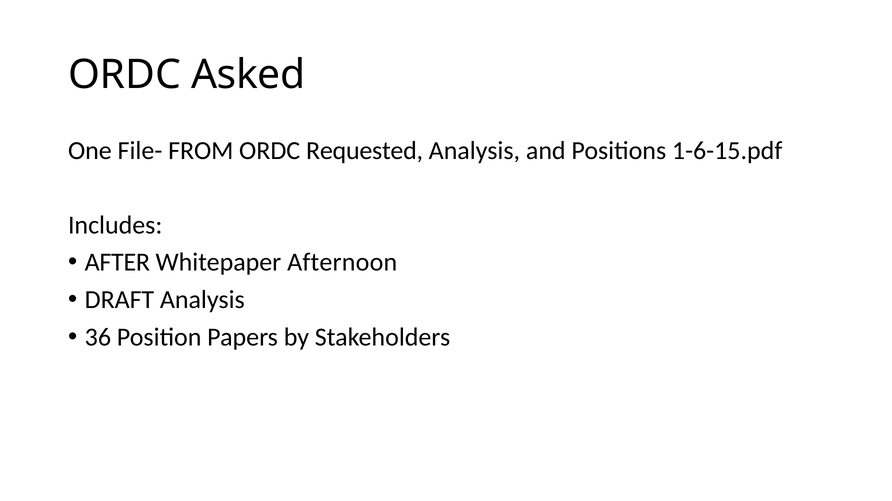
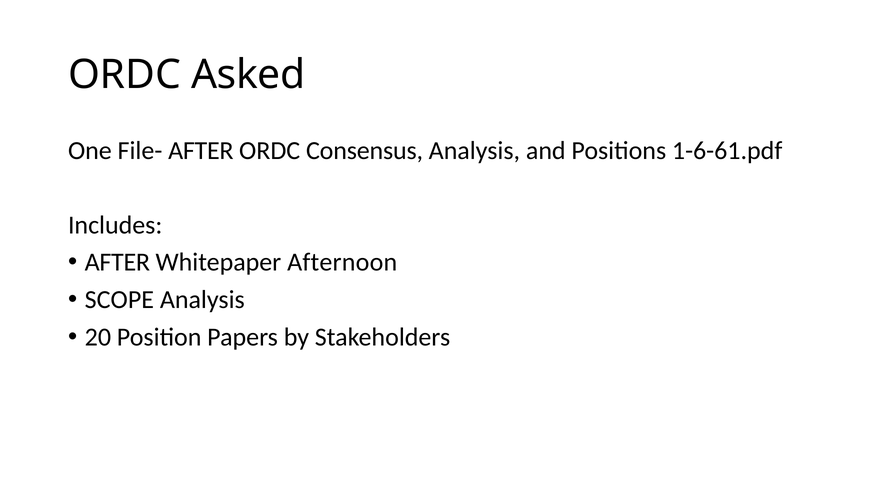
File- FROM: FROM -> AFTER
Requested: Requested -> Consensus
1-6-15.pdf: 1-6-15.pdf -> 1-6-61.pdf
DRAFT: DRAFT -> SCOPE
36: 36 -> 20
